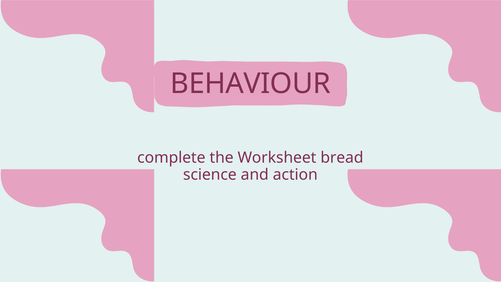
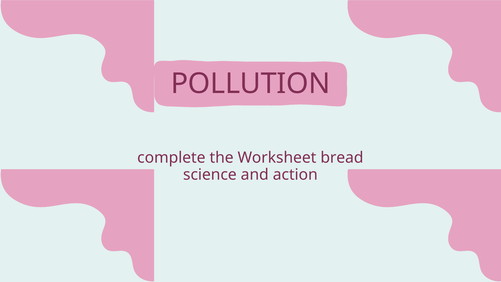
BEHAVIOUR: BEHAVIOUR -> POLLUTION
